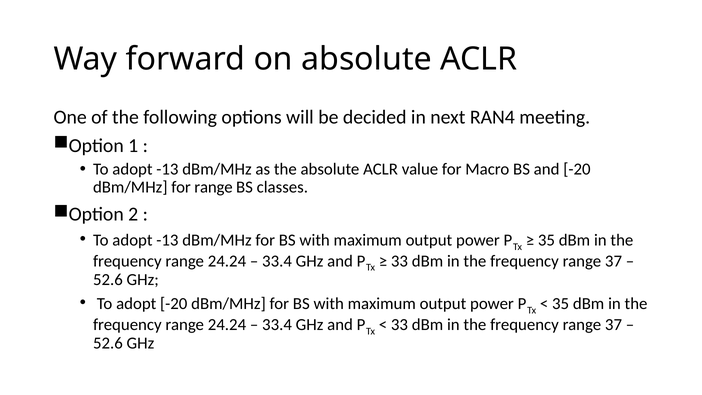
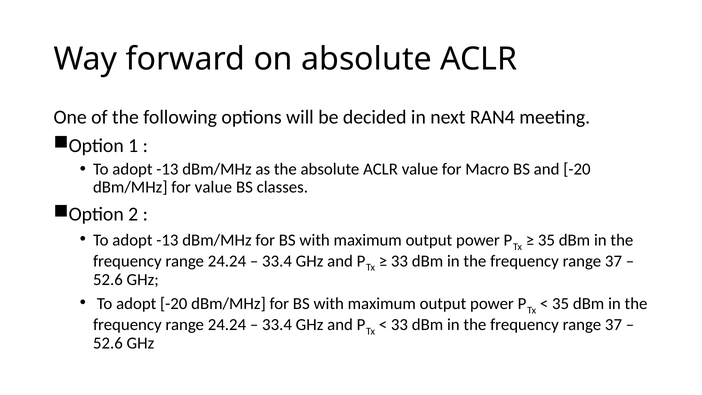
for range: range -> value
